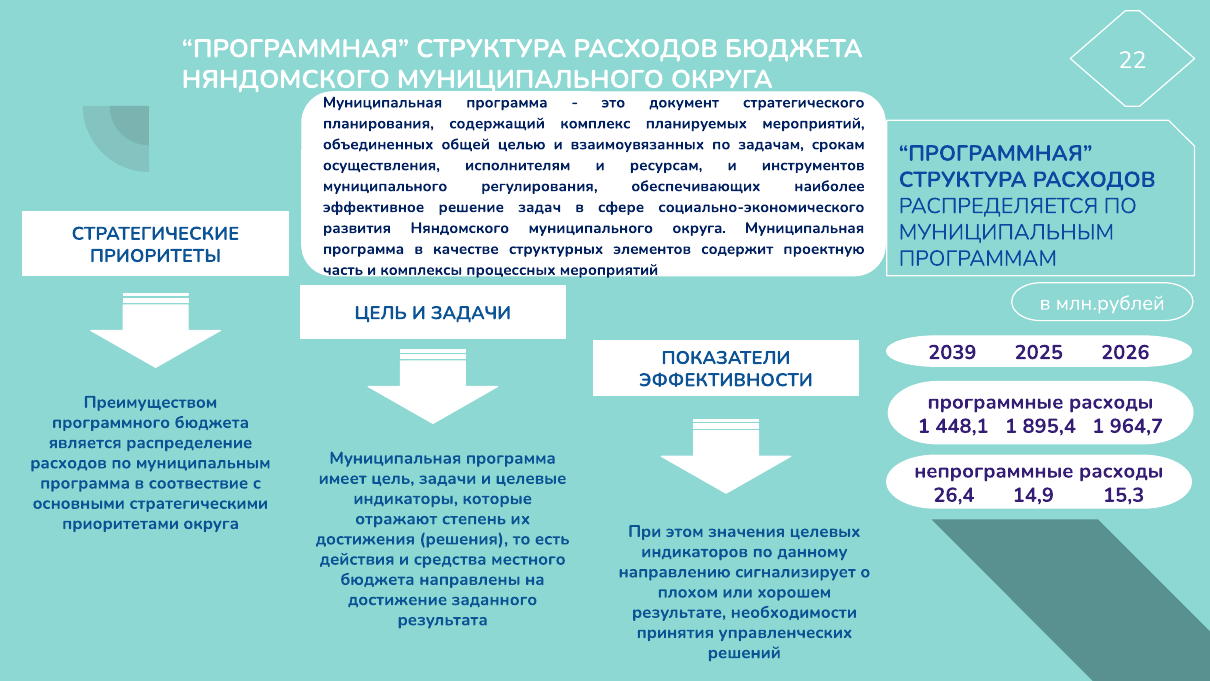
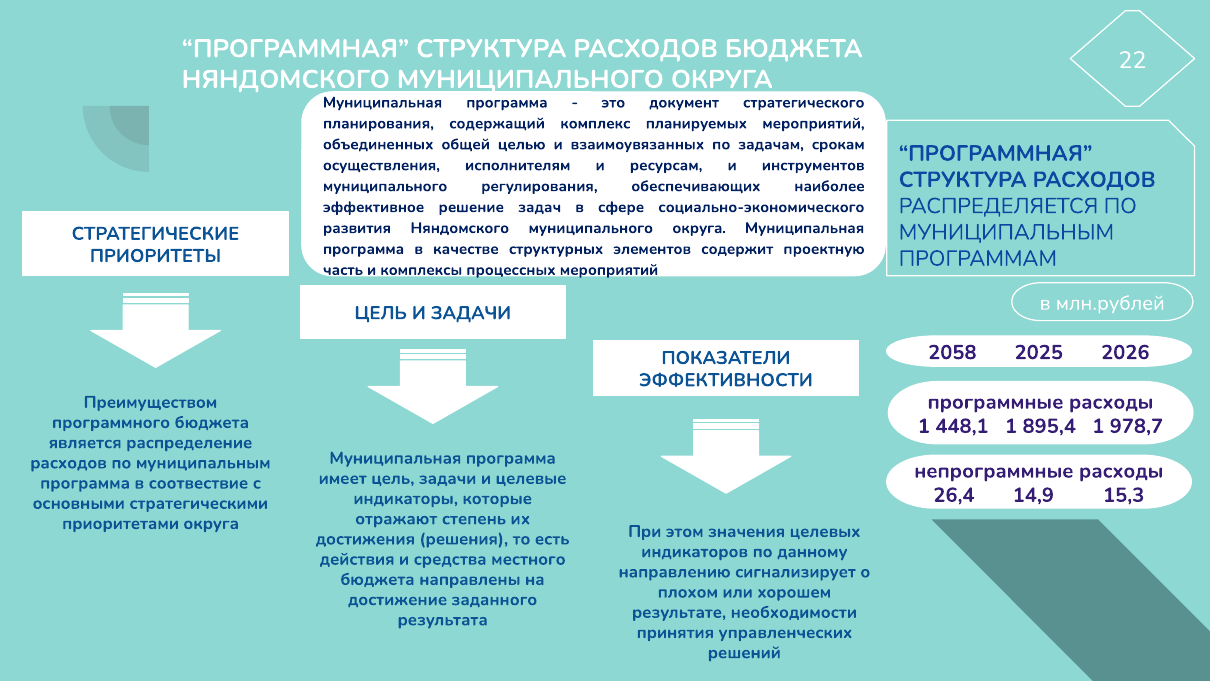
2039: 2039 -> 2058
964,7: 964,7 -> 978,7
